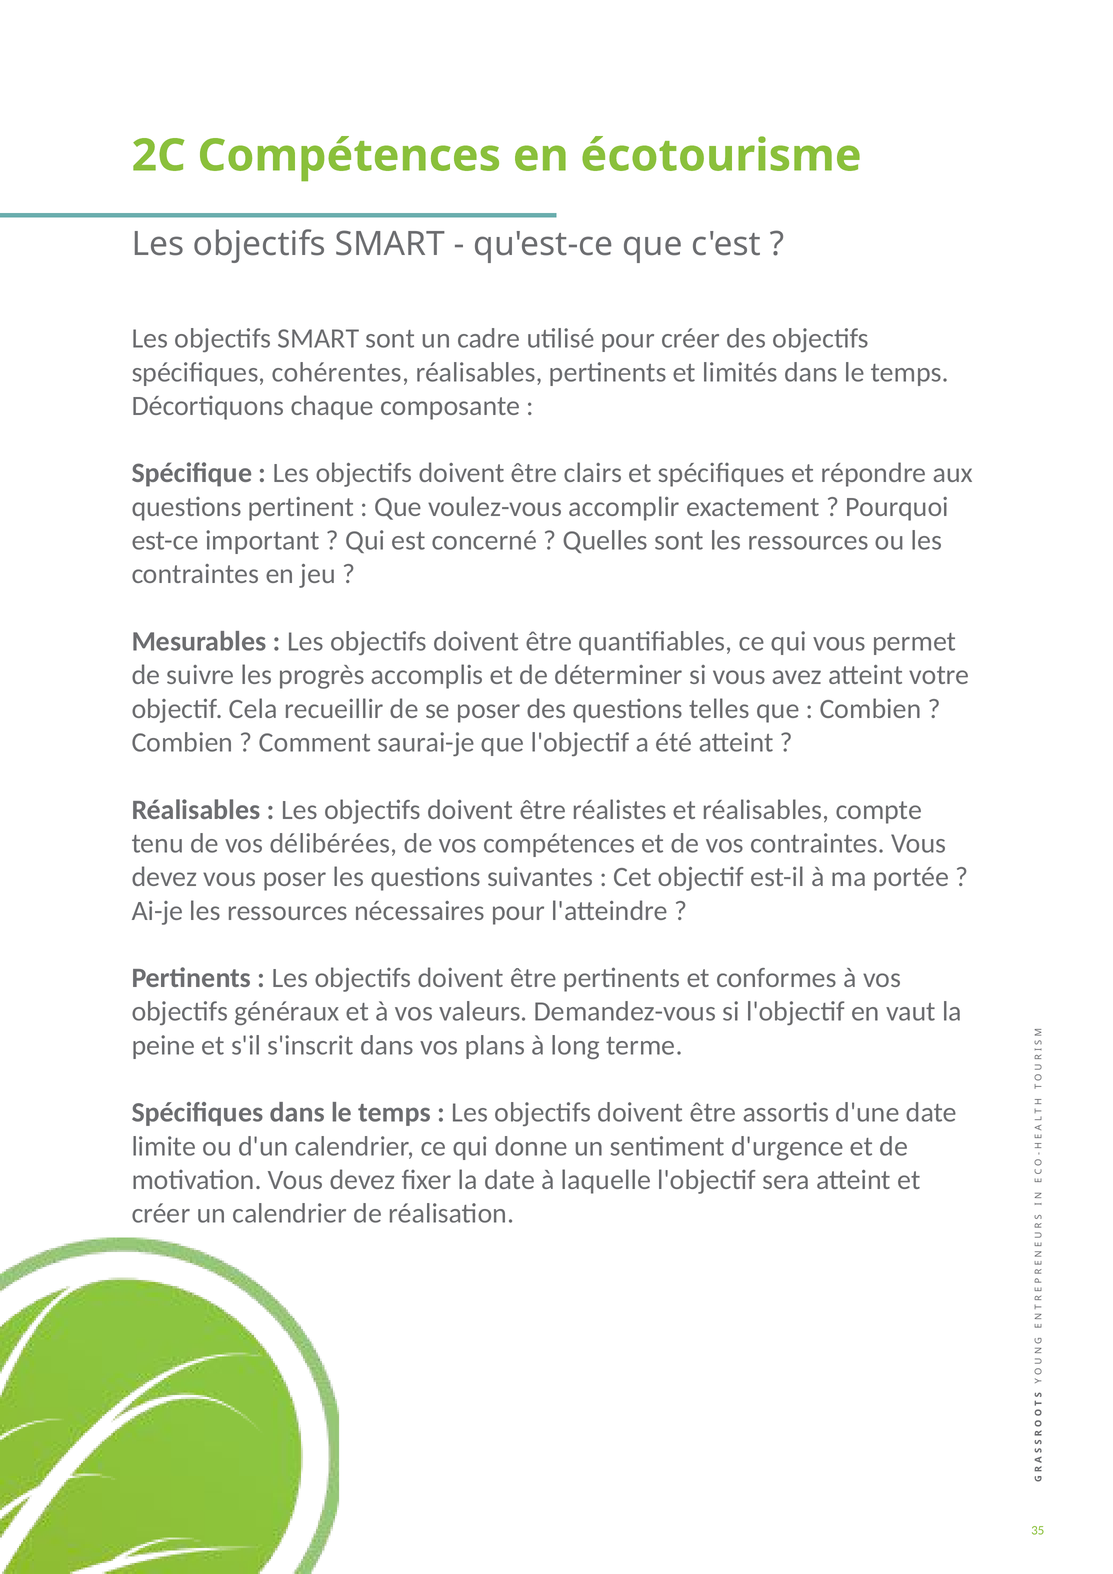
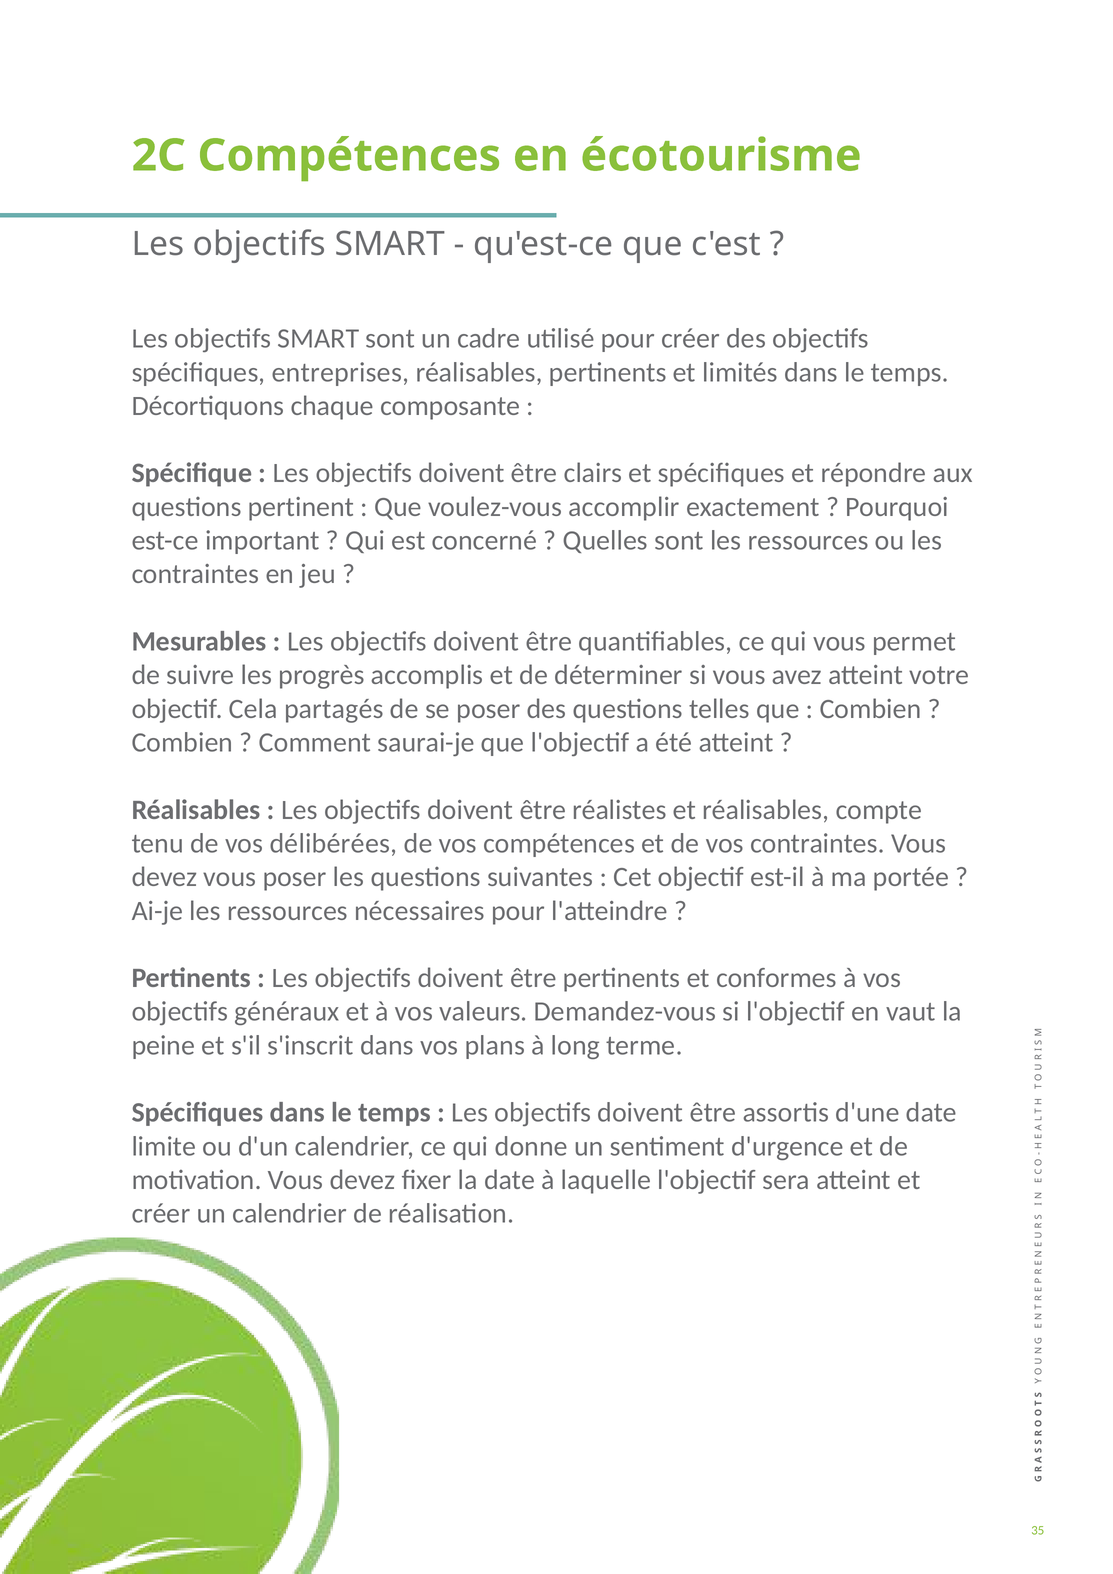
cohérentes: cohérentes -> entreprises
recueillir: recueillir -> partagés
